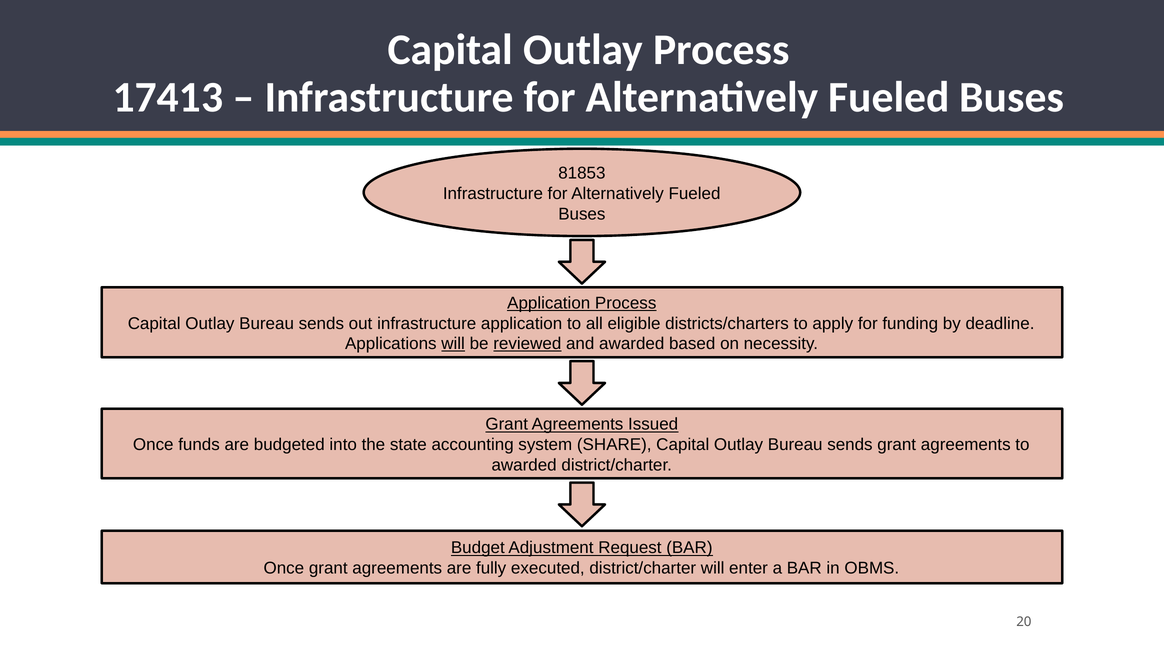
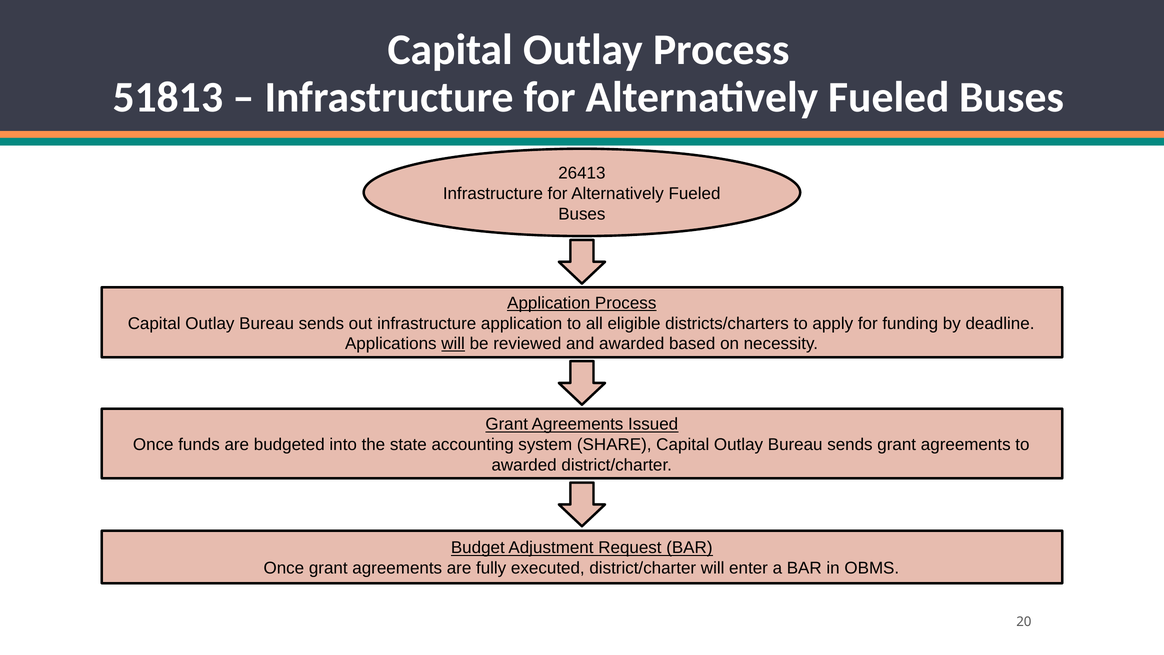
17413: 17413 -> 51813
81853: 81853 -> 26413
reviewed underline: present -> none
